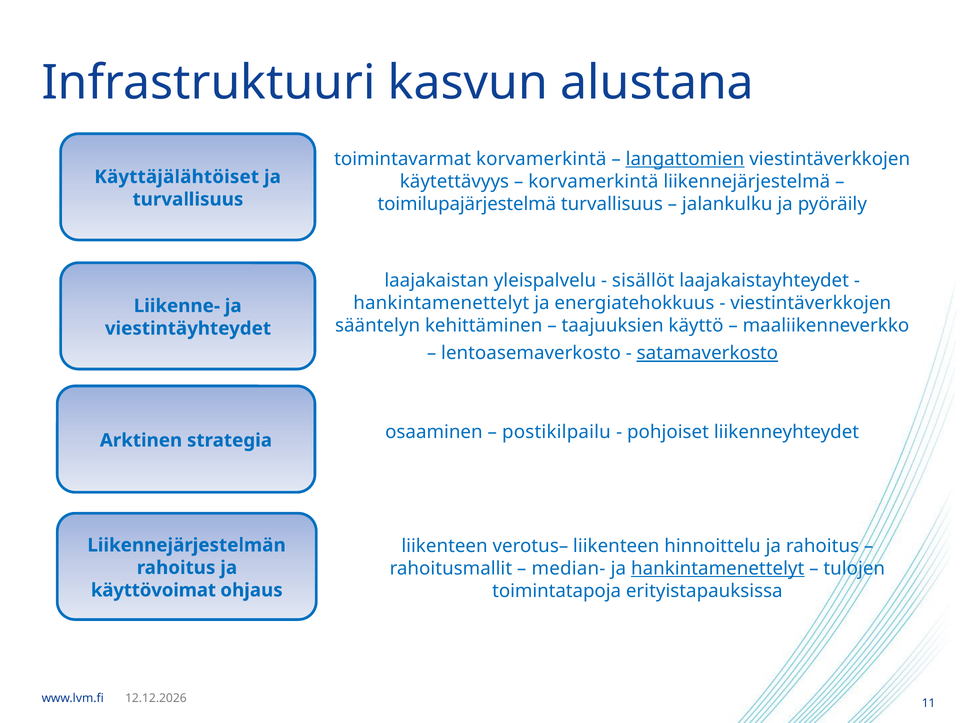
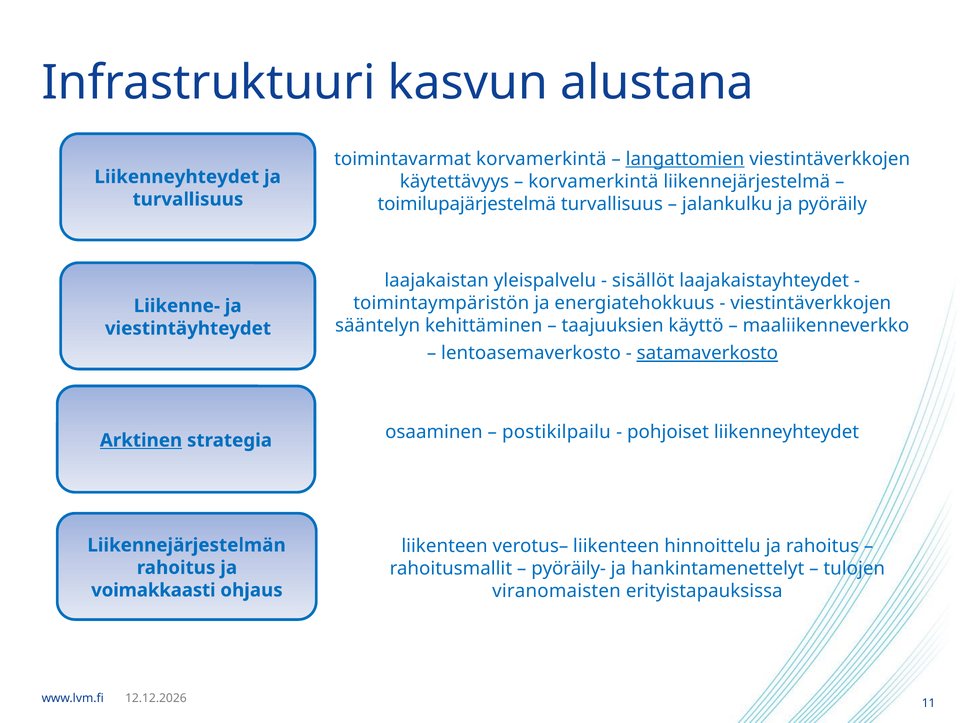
Käyttäjälähtöiset at (177, 177): Käyttäjälähtöiset -> Liikenneyhteydet
hankintamenettelyt at (441, 303): hankintamenettelyt -> toimintaympäristön
Arktinen underline: none -> present
median-: median- -> pyöräily-
hankintamenettelyt at (718, 568) underline: present -> none
toimintatapoja: toimintatapoja -> viranomaisten
käyttövoimat: käyttövoimat -> voimakkaasti
